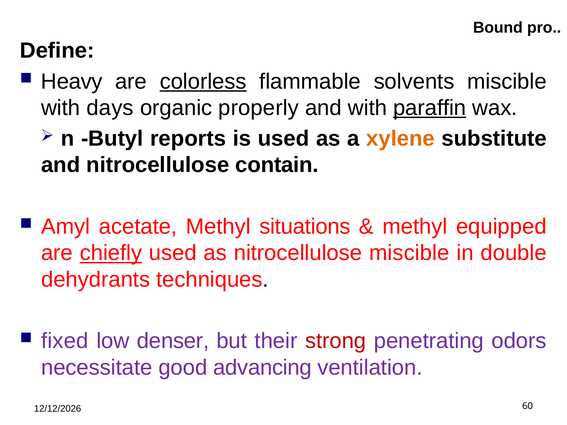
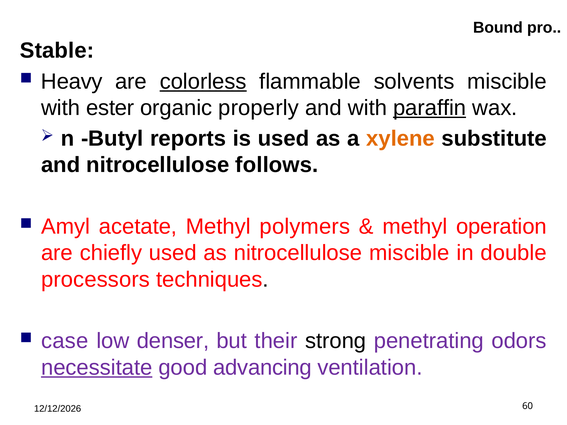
Define: Define -> Stable
days: days -> ester
contain: contain -> follows
situations: situations -> polymers
equipped: equipped -> operation
chiefly underline: present -> none
dehydrants: dehydrants -> processors
fixed: fixed -> case
strong colour: red -> black
necessitate underline: none -> present
